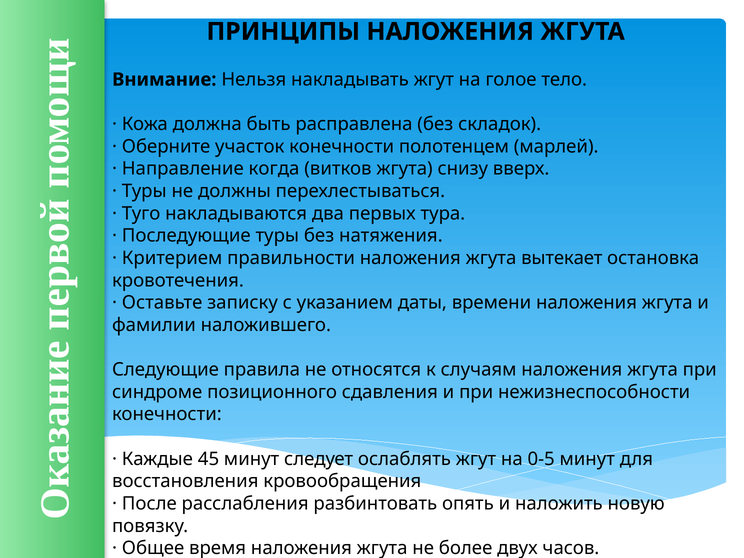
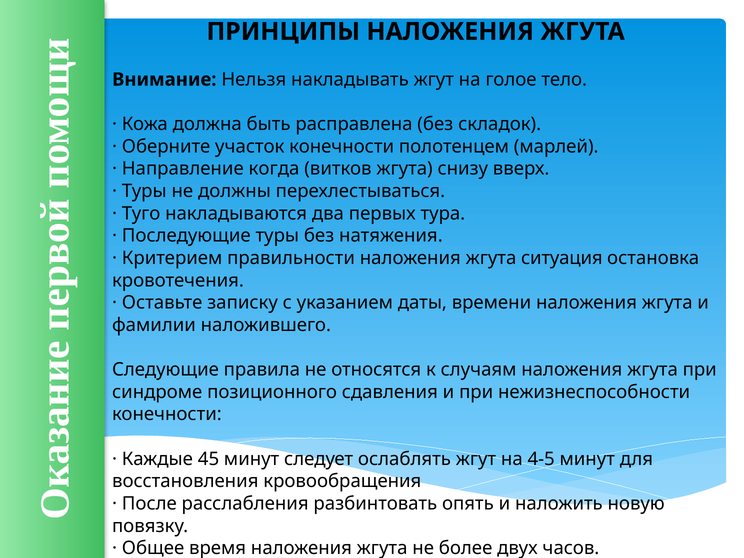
вытекает: вытекает -> ситуация
0-5: 0-5 -> 4-5
